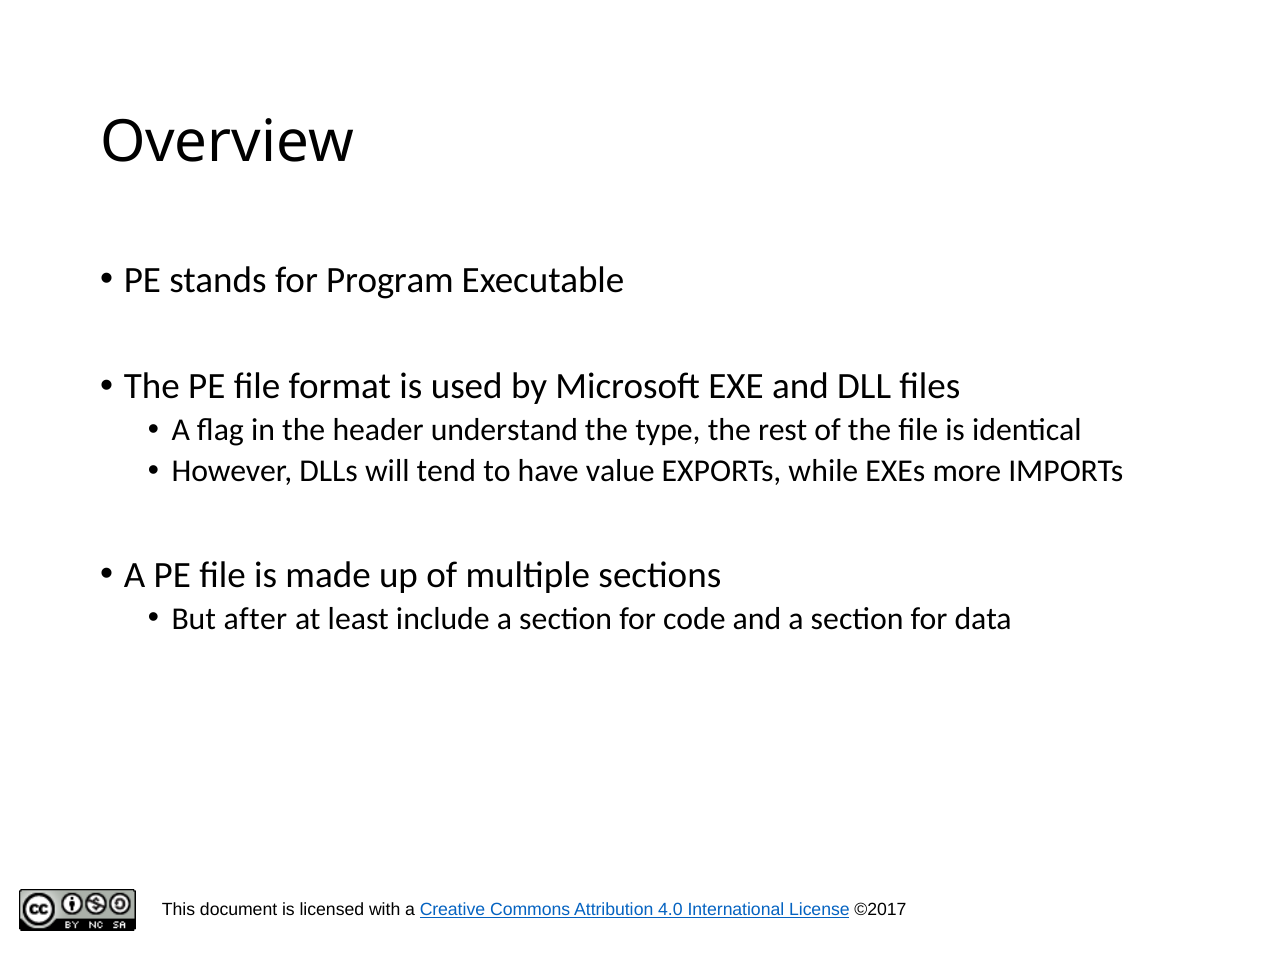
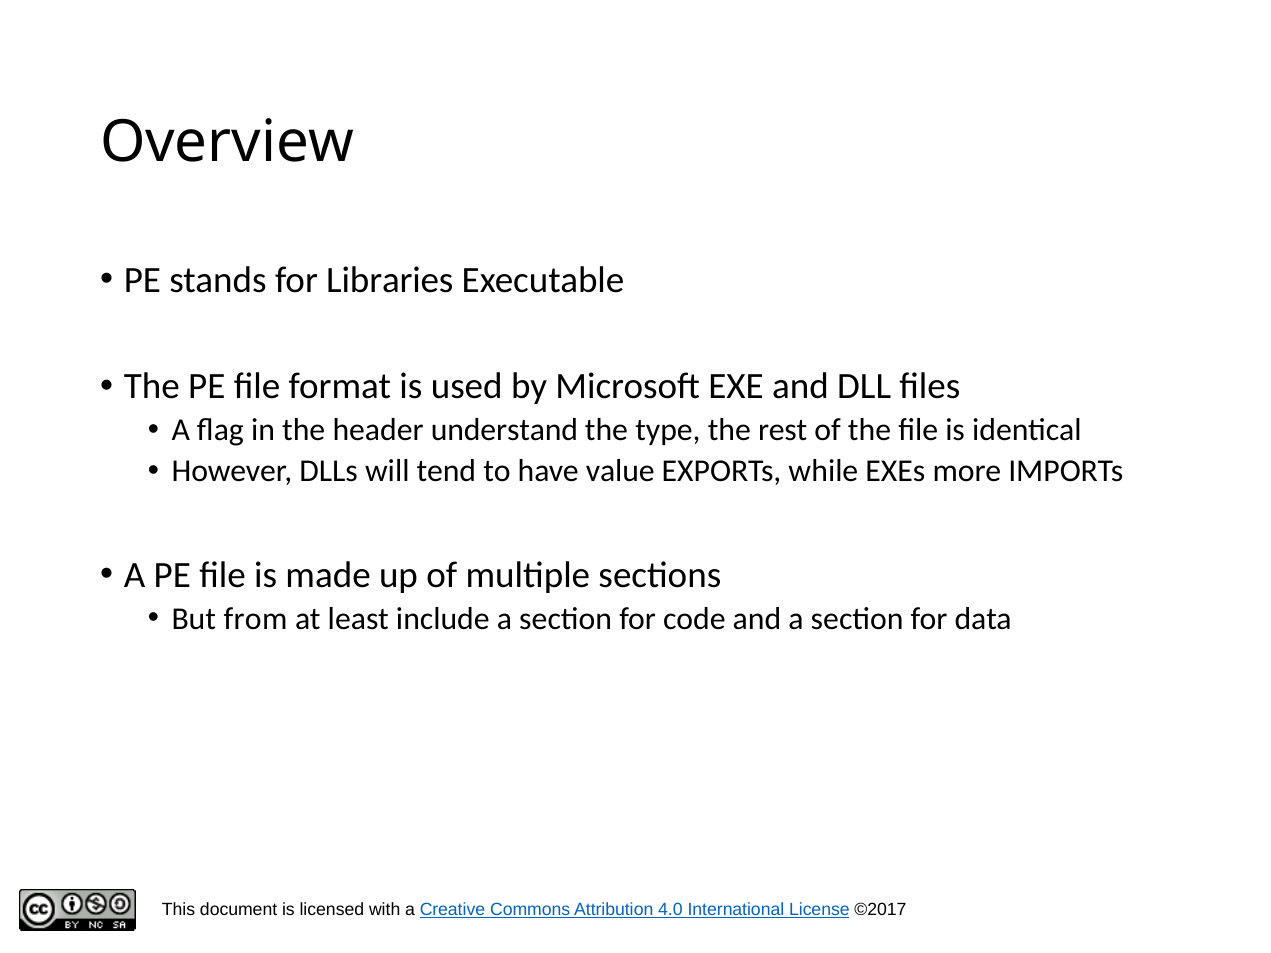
Program: Program -> Libraries
after: after -> from
